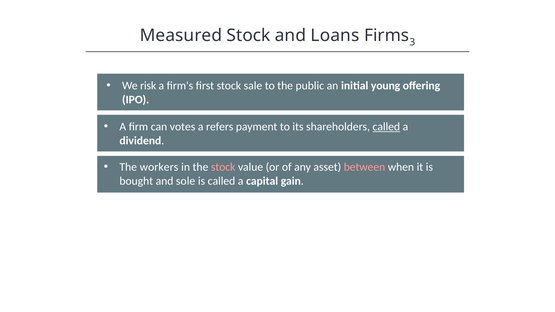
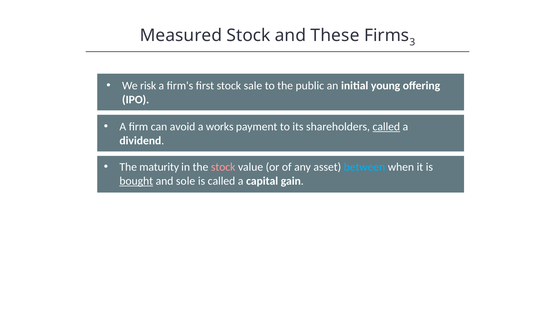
Loans: Loans -> These
votes: votes -> avoid
refers: refers -> works
workers: workers -> maturity
between colour: pink -> light blue
bought underline: none -> present
